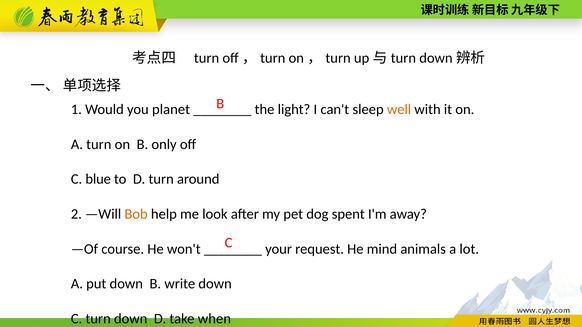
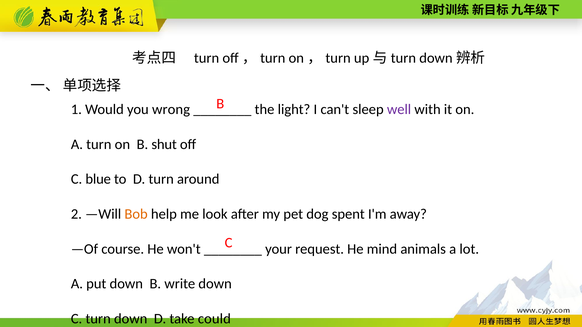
planet: planet -> wrong
well colour: orange -> purple
only: only -> shut
when: when -> could
